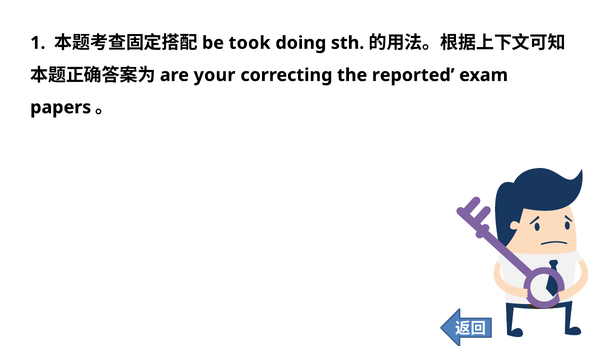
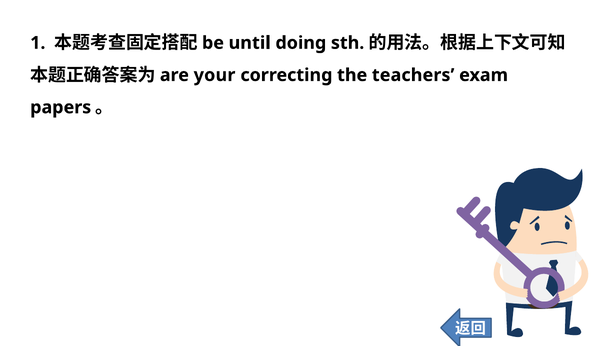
took: took -> until
reported: reported -> teachers
